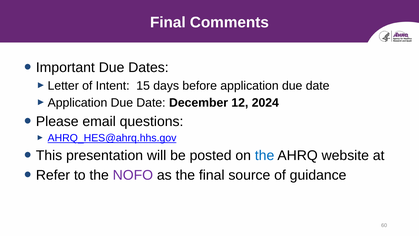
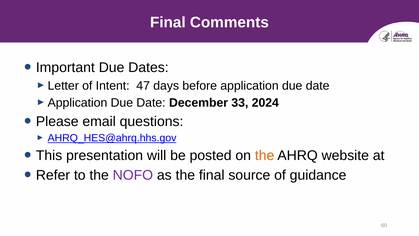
15: 15 -> 47
12: 12 -> 33
the at (265, 155) colour: blue -> orange
